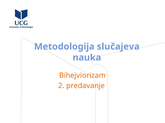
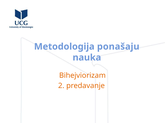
slučajeva: slučajeva -> ponašaju
